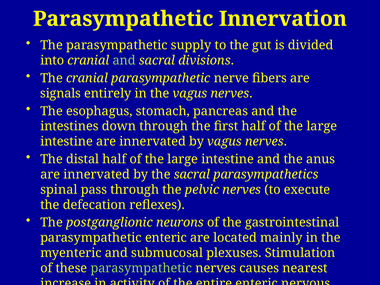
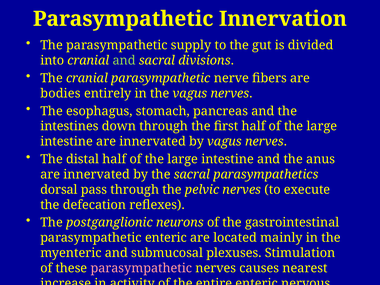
signals: signals -> bodies
spinal: spinal -> dorsal
parasympathetic at (141, 268) colour: light green -> pink
